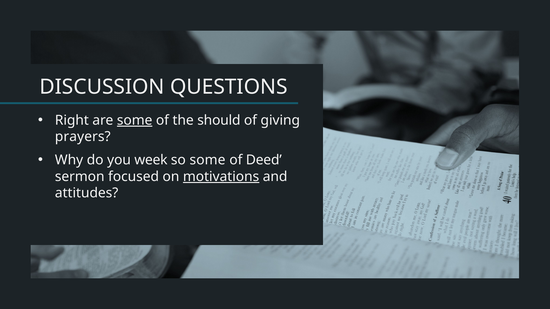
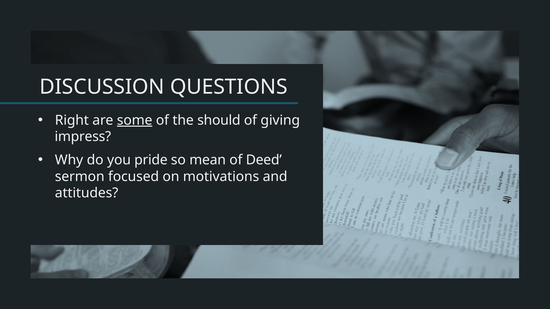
prayers: prayers -> impress
week: week -> pride
so some: some -> mean
motivations underline: present -> none
